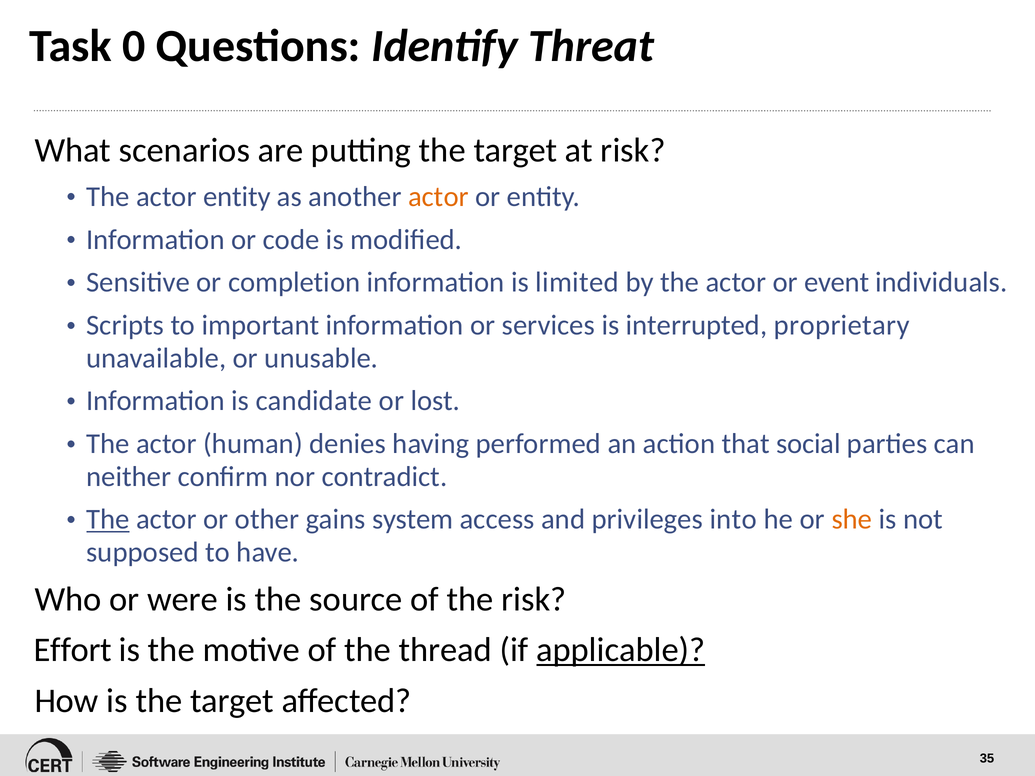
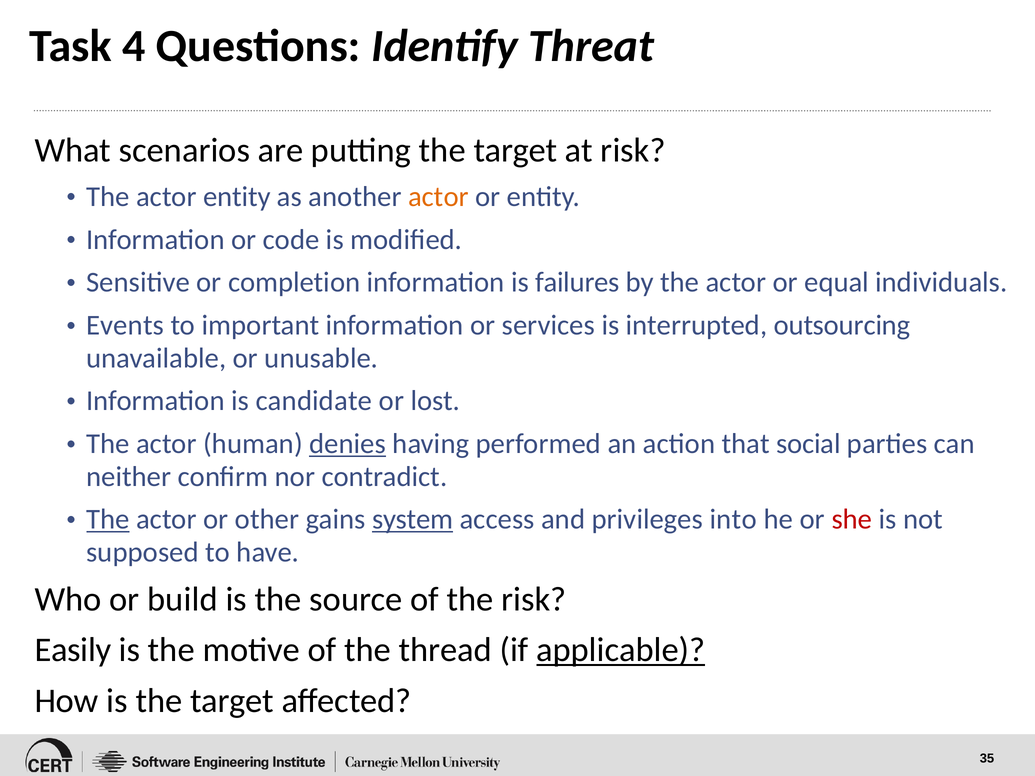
0: 0 -> 4
limited: limited -> failures
event: event -> equal
Scripts: Scripts -> Events
proprietary: proprietary -> outsourcing
denies underline: none -> present
system underline: none -> present
she colour: orange -> red
were: were -> build
Effort: Effort -> Easily
